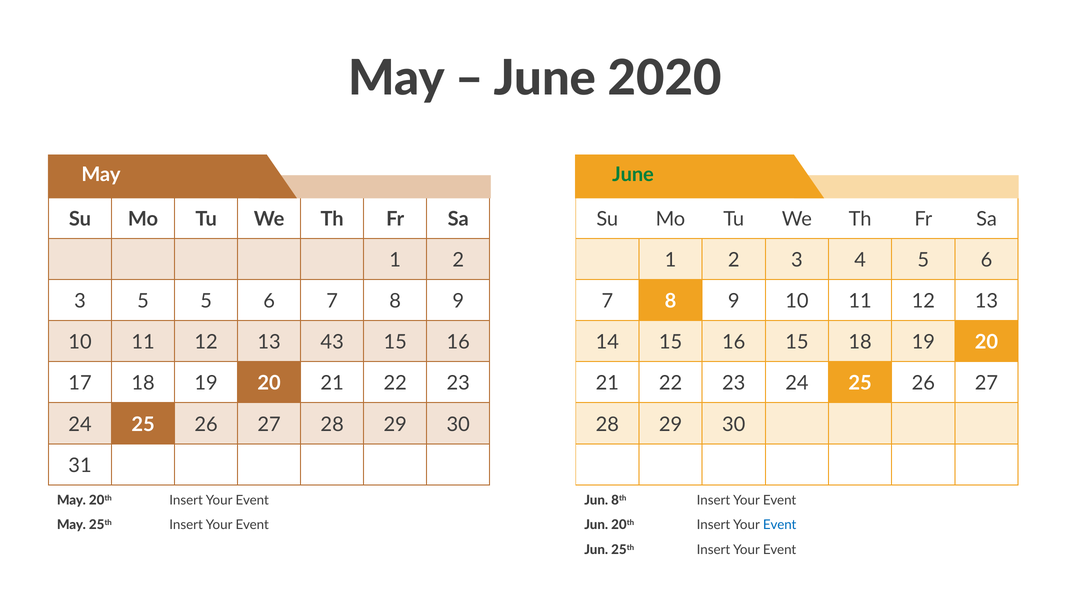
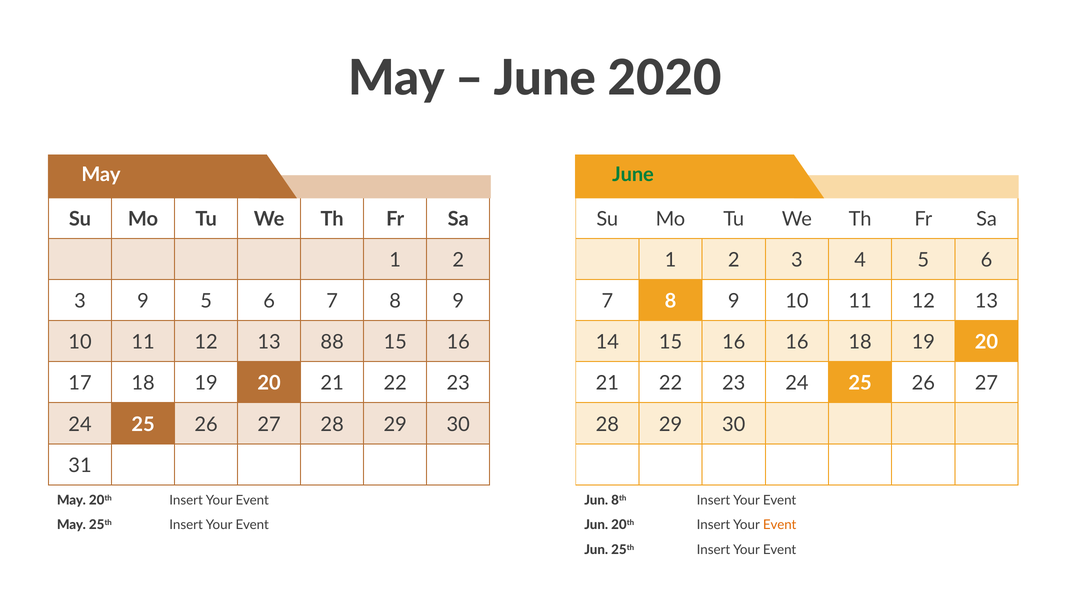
3 5: 5 -> 9
43: 43 -> 88
16 15: 15 -> 16
Event at (780, 525) colour: blue -> orange
